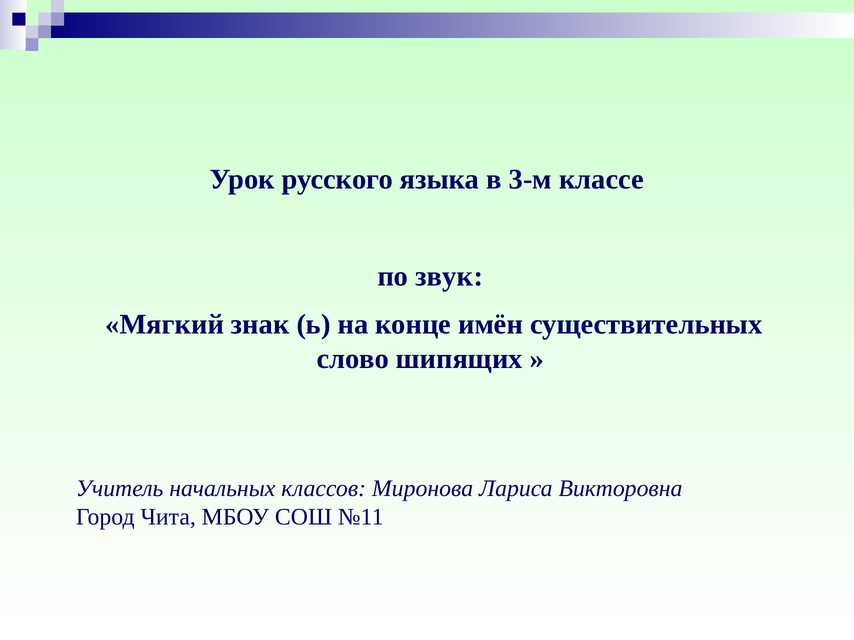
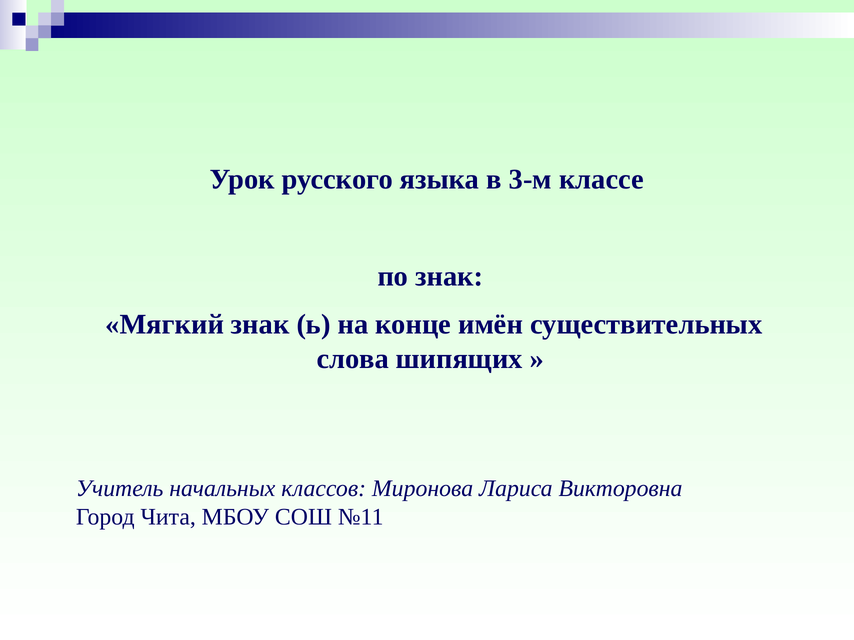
по звук: звук -> знак
слово: слово -> слова
